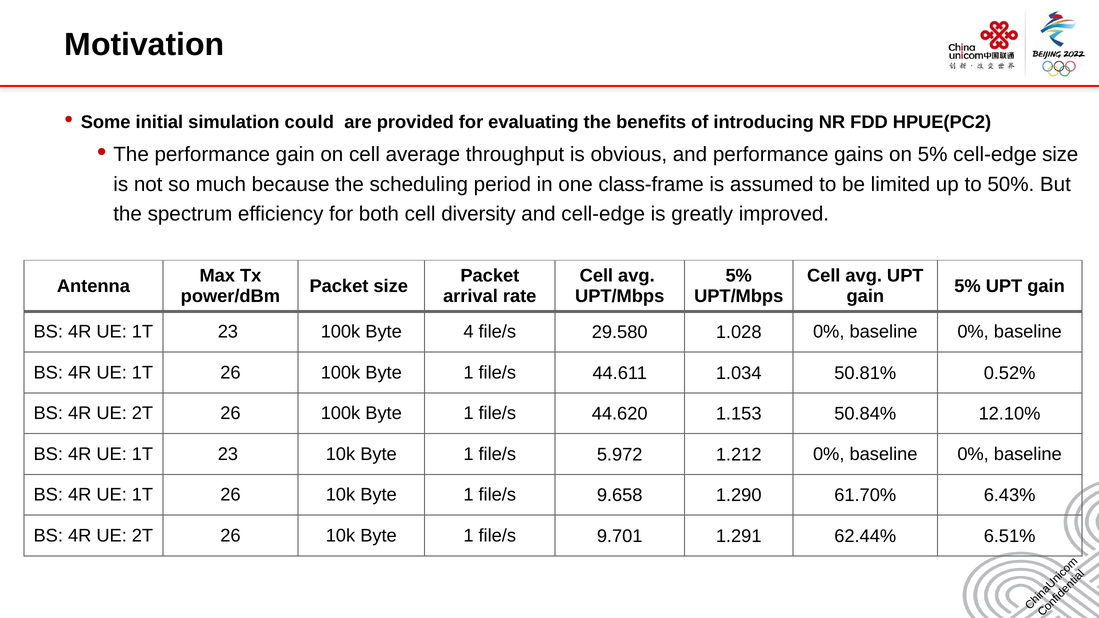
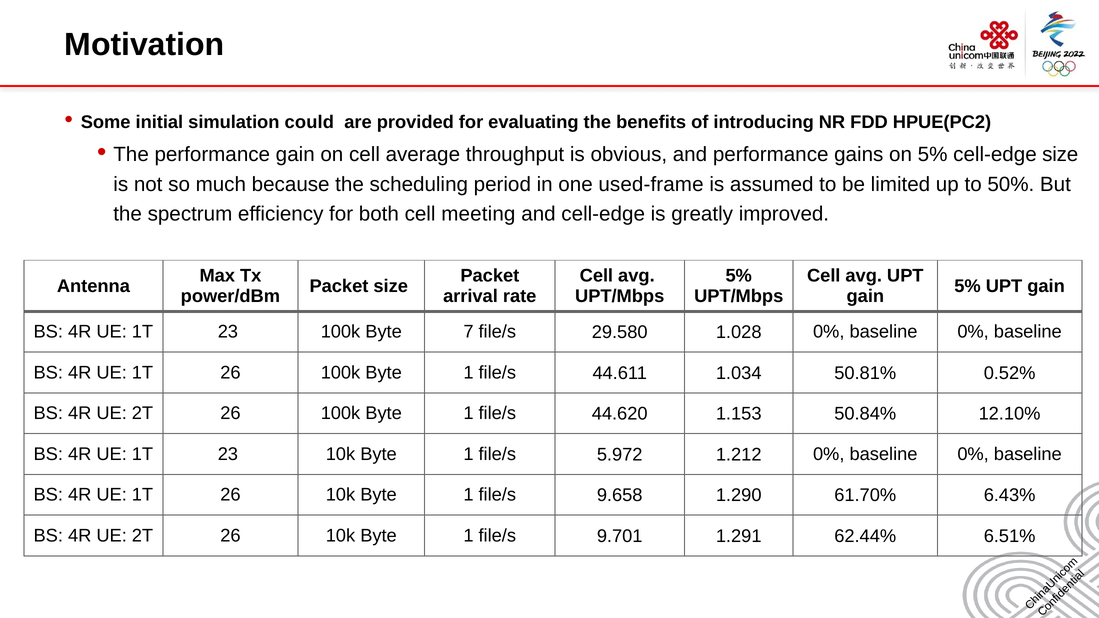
class-frame: class-frame -> used-frame
diversity: diversity -> meeting
4: 4 -> 7
